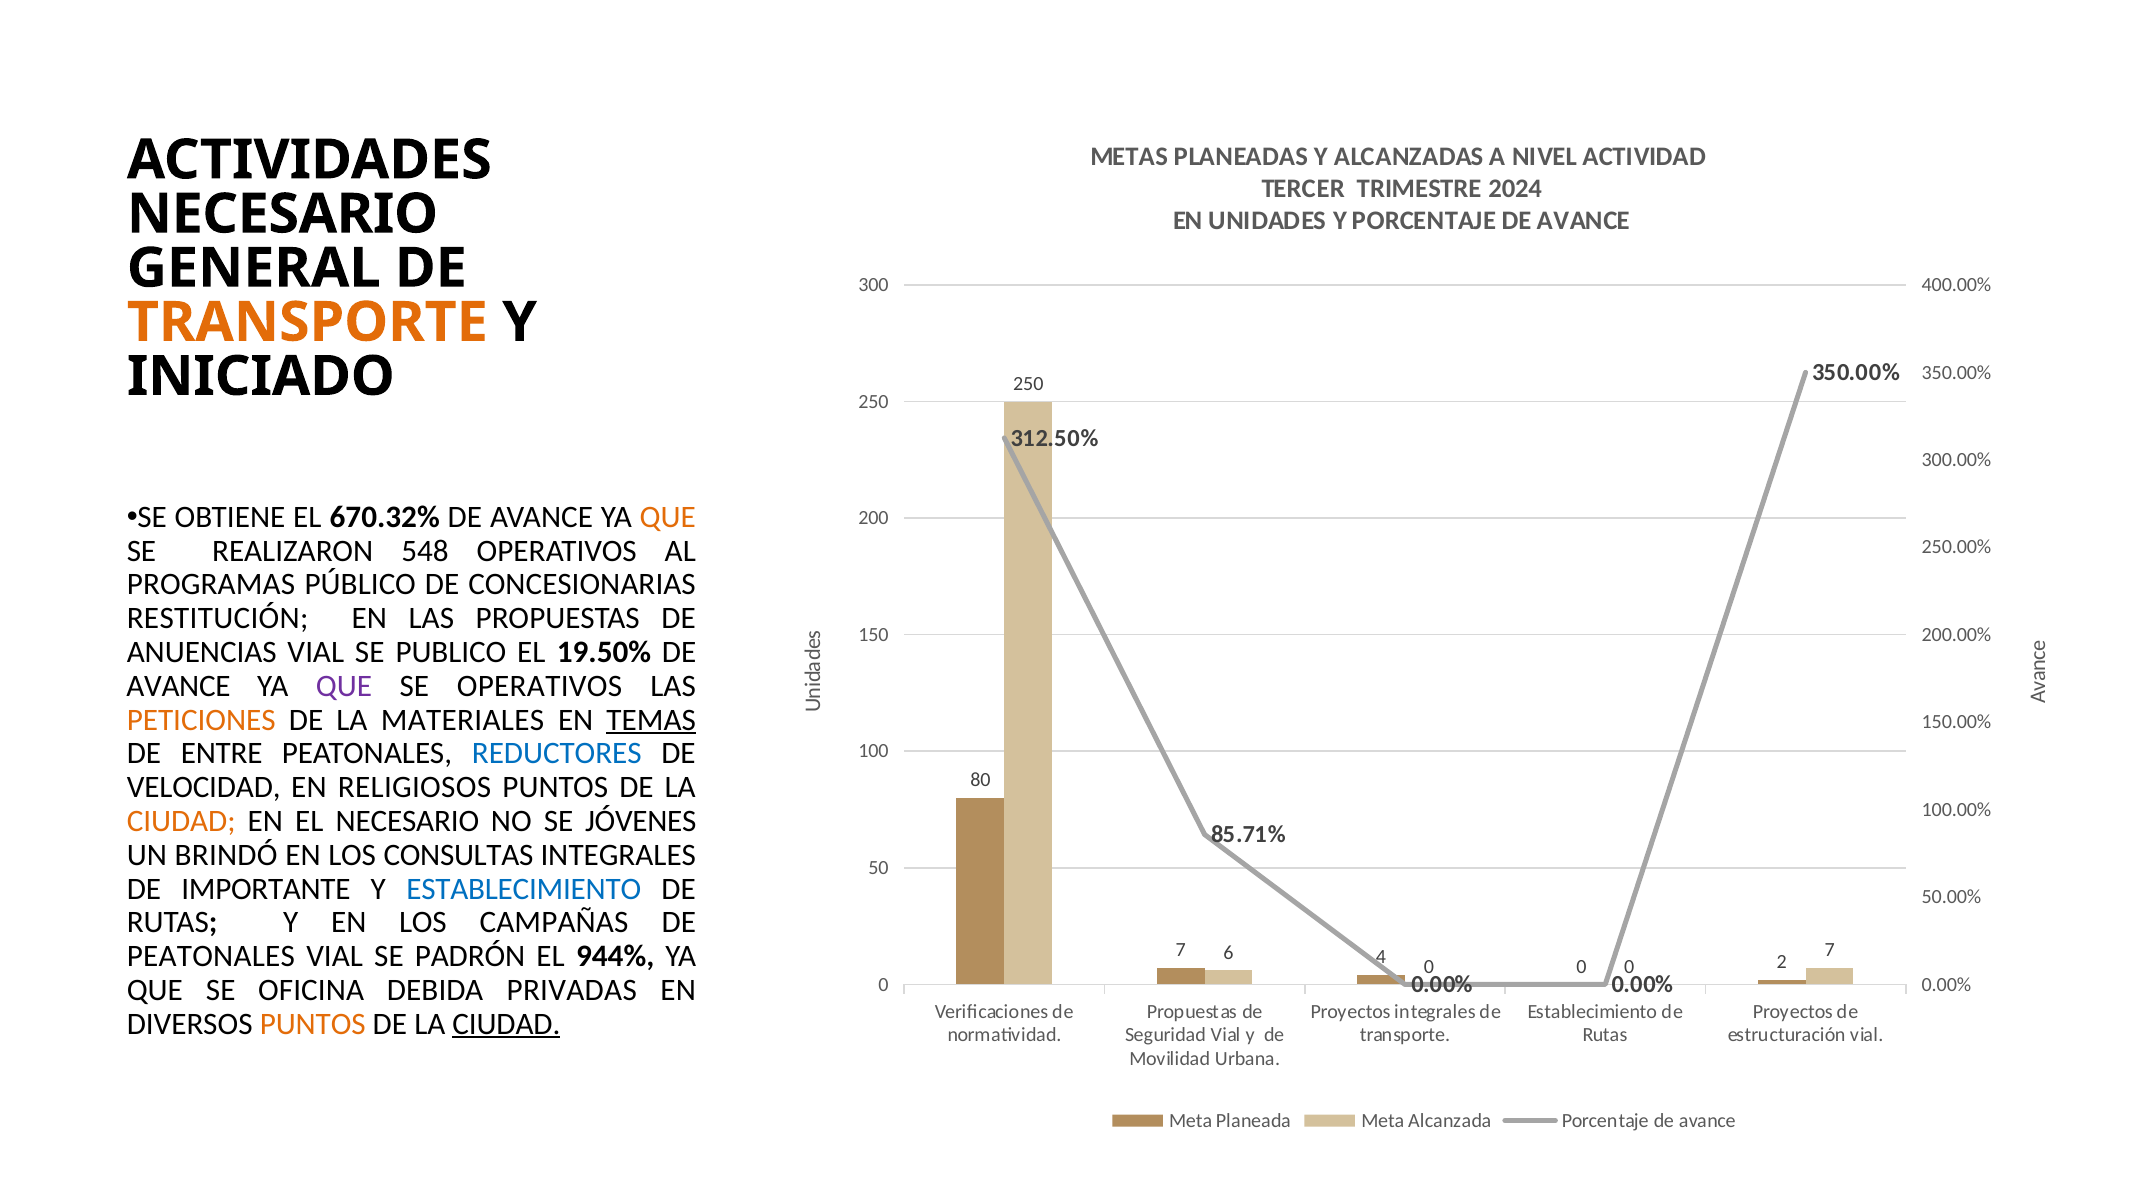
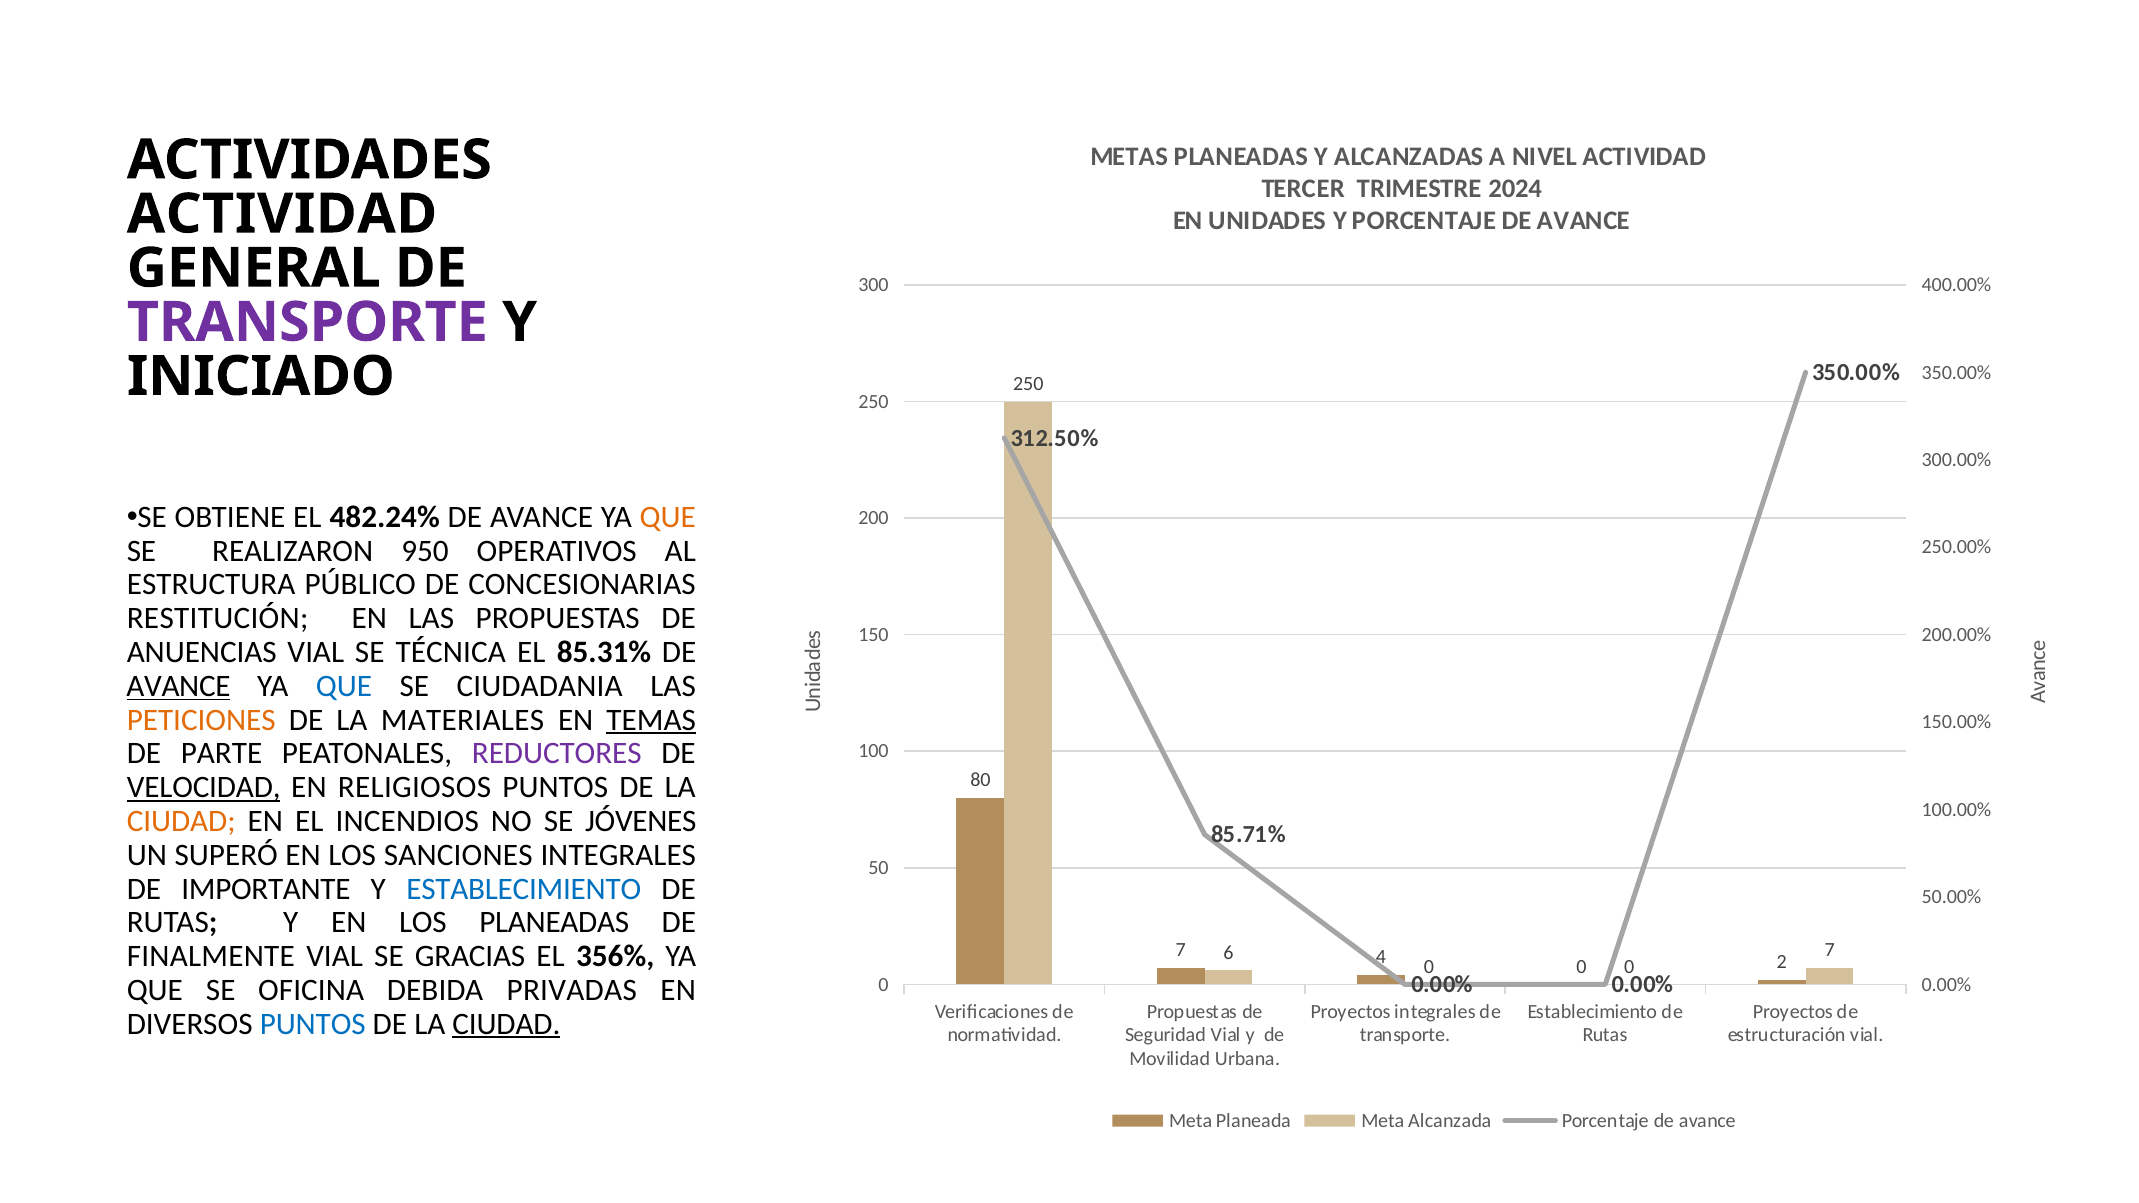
NECESARIO at (282, 214): NECESARIO -> ACTIVIDAD
TRANSPORTE at (307, 322) colour: orange -> purple
670.32%: 670.32% -> 482.24%
548: 548 -> 950
PROGRAMAS: PROGRAMAS -> ESTRUCTURA
PUBLICO: PUBLICO -> TÉCNICA
19.50%: 19.50% -> 85.31%
AVANCE at (178, 686) underline: none -> present
QUE at (344, 686) colour: purple -> blue
SE OPERATIVOS: OPERATIVOS -> CIUDADANIA
ENTRE: ENTRE -> PARTE
REDUCTORES colour: blue -> purple
VELOCIDAD underline: none -> present
EL NECESARIO: NECESARIO -> INCENDIOS
BRINDÓ: BRINDÓ -> SUPERÓ
CONSULTAS: CONSULTAS -> SANCIONES
LOS CAMPAÑAS: CAMPAÑAS -> PLANEADAS
PEATONALES at (211, 956): PEATONALES -> FINALMENTE
PADRÓN: PADRÓN -> GRACIAS
944%: 944% -> 356%
PUNTOS at (313, 1024) colour: orange -> blue
